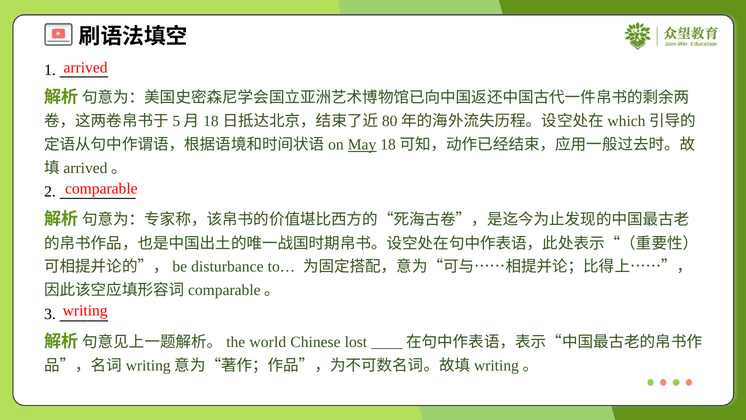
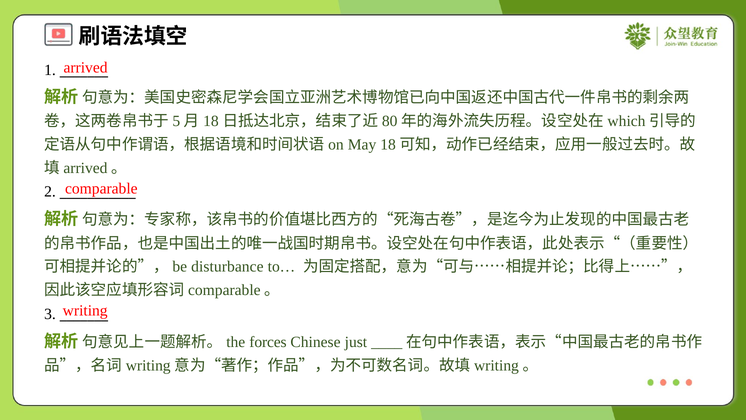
May underline: present -> none
world: world -> forces
lost: lost -> just
